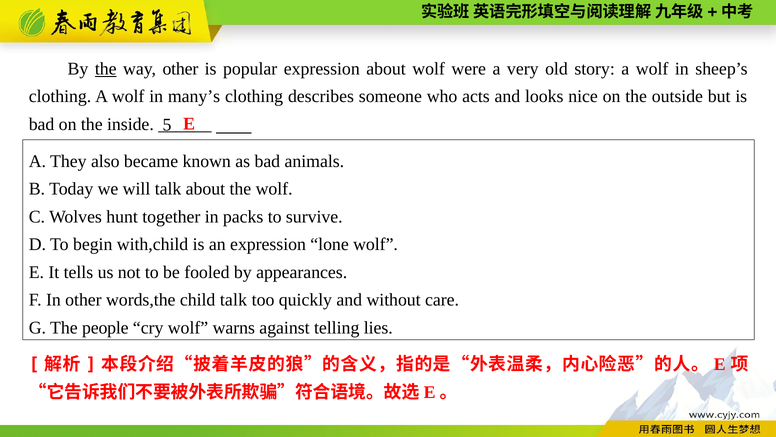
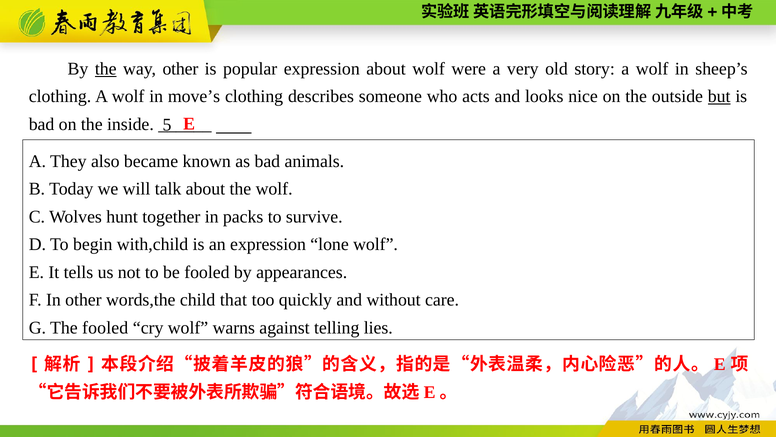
many’s: many’s -> move’s
but underline: none -> present
child talk: talk -> that
The people: people -> fooled
